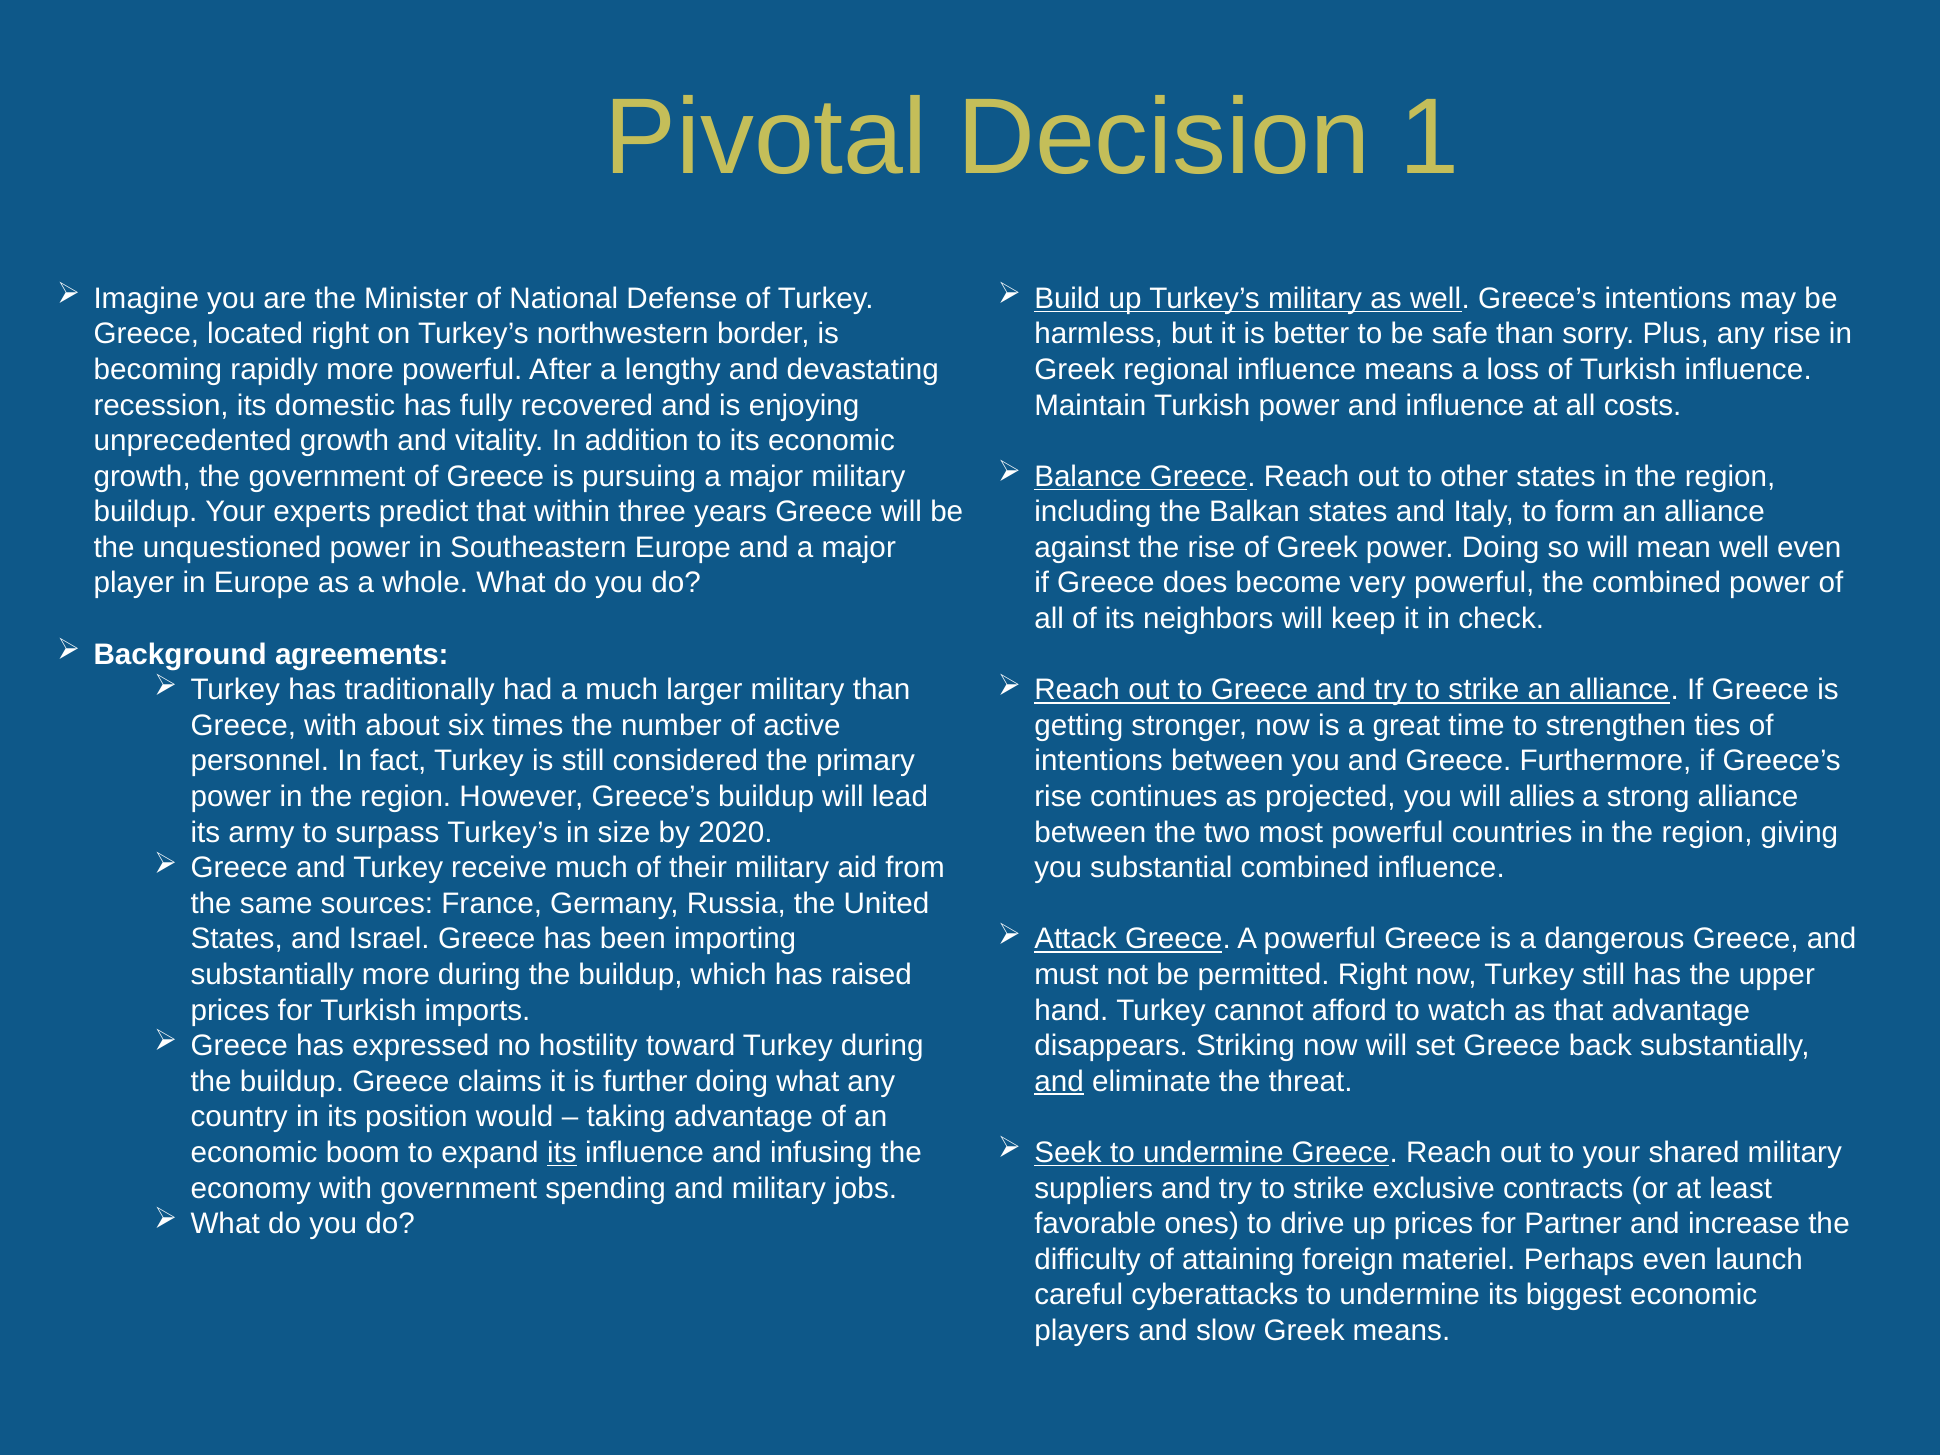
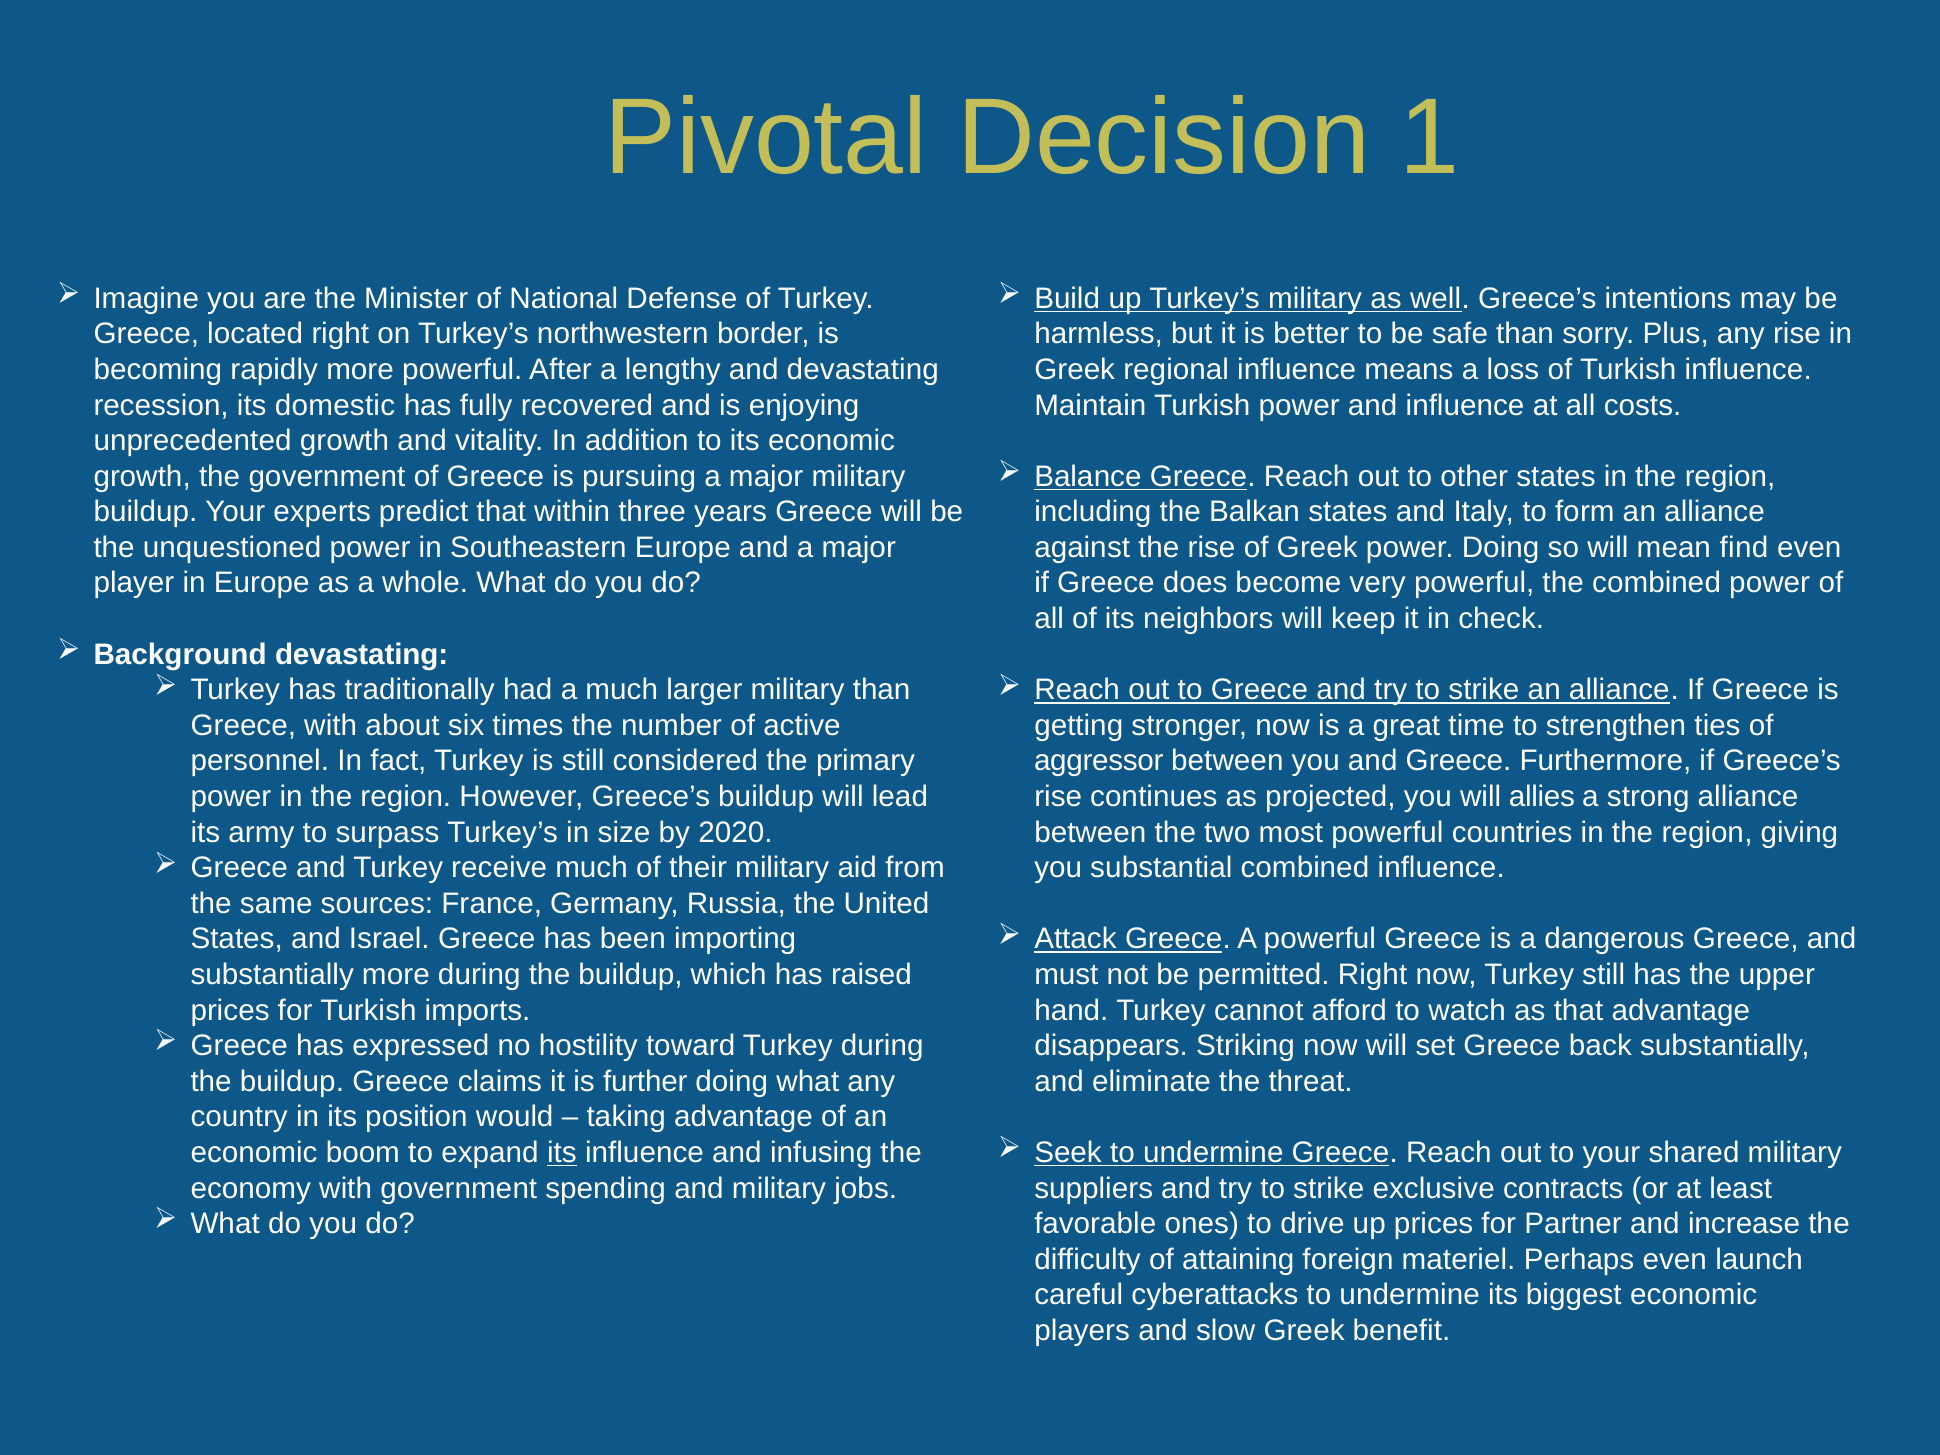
mean well: well -> find
Background agreements: agreements -> devastating
intentions at (1098, 761): intentions -> aggressor
and at (1059, 1082) underline: present -> none
Greek means: means -> benefit
